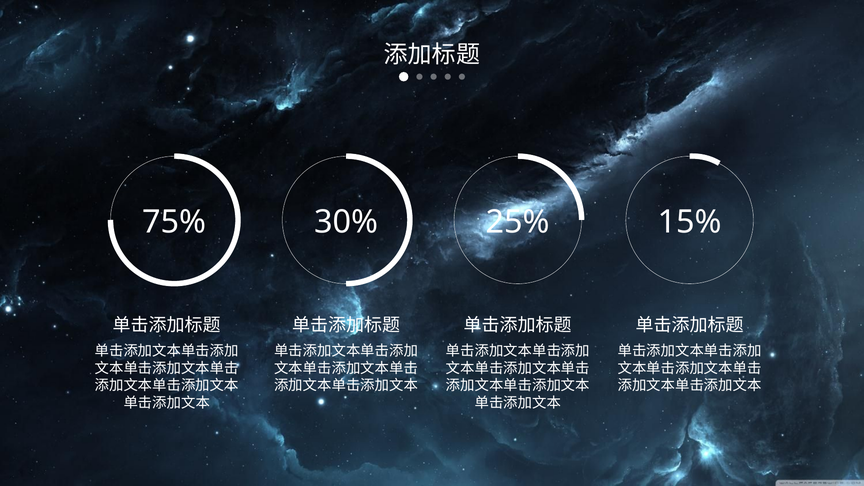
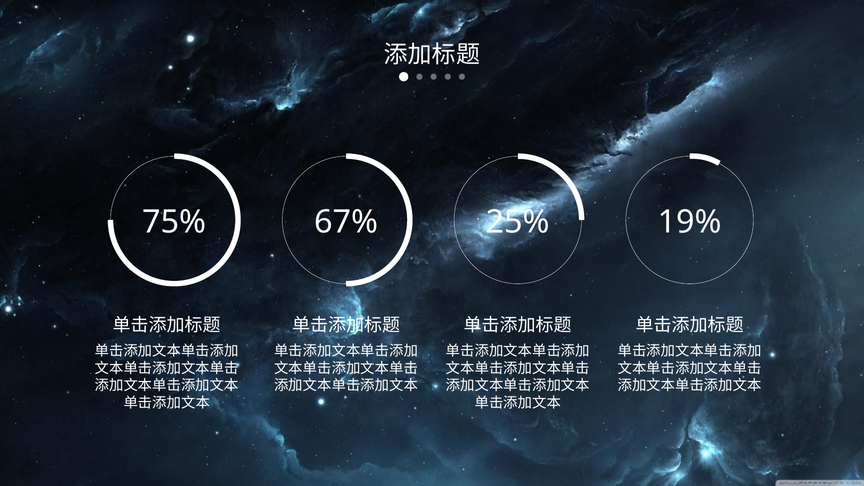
30%: 30% -> 67%
15%: 15% -> 19%
